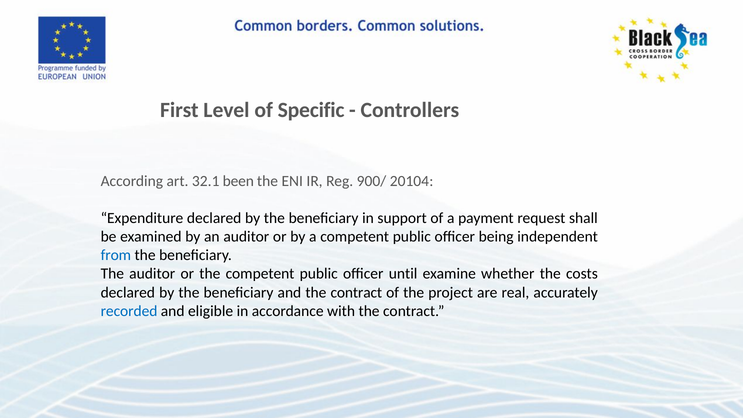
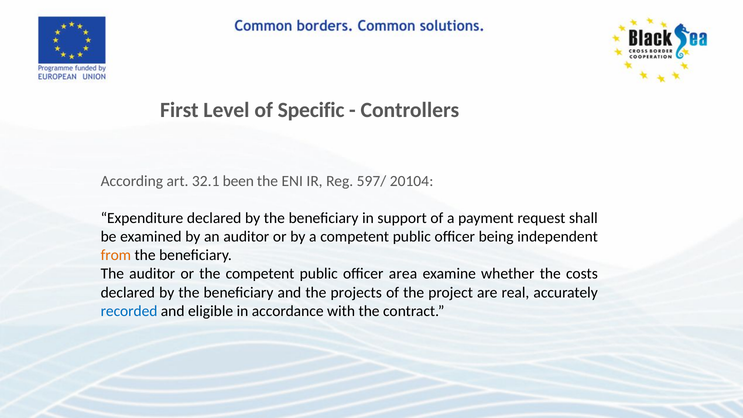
900/: 900/ -> 597/
from colour: blue -> orange
until: until -> area
and the contract: contract -> projects
